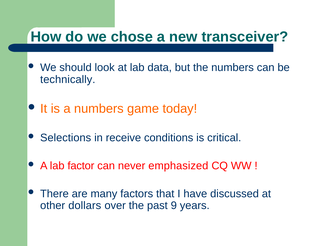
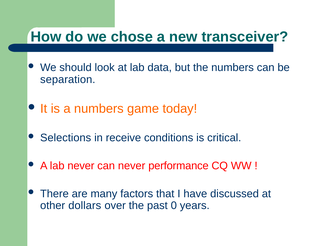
technically: technically -> separation
lab factor: factor -> never
emphasized: emphasized -> performance
9: 9 -> 0
